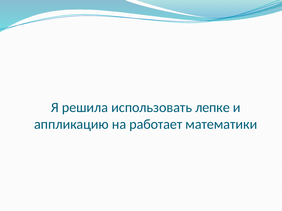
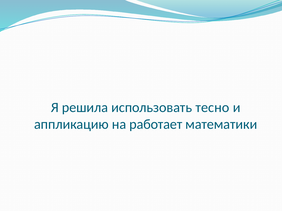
лепке: лепке -> тесно
